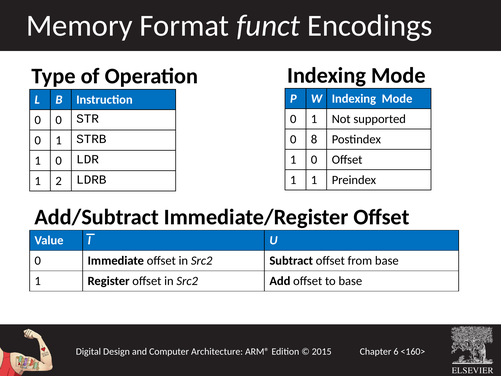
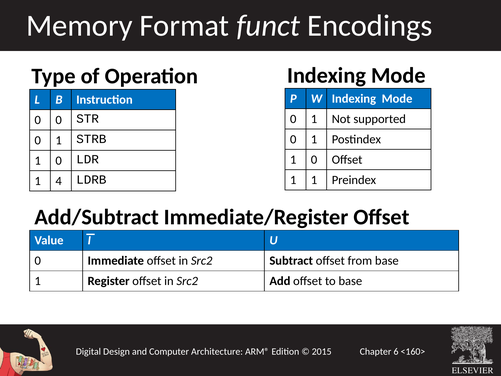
8 at (314, 139): 8 -> 1
2: 2 -> 4
